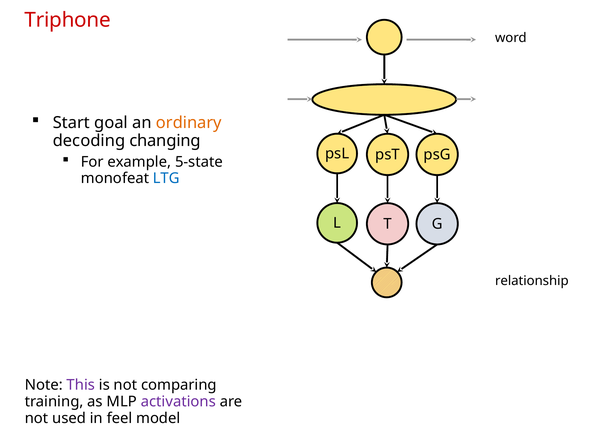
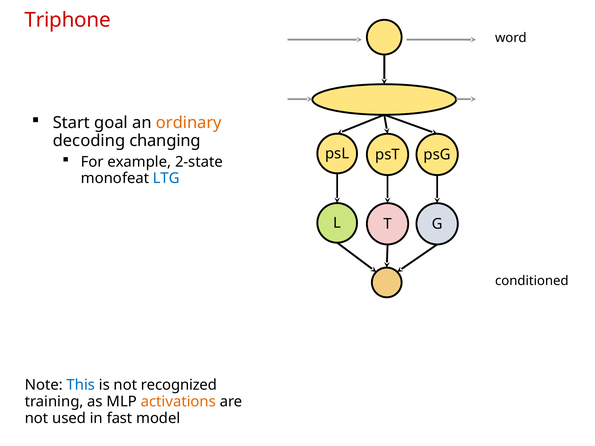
5-state: 5-state -> 2-state
relationship: relationship -> conditioned
This colour: purple -> blue
comparing: comparing -> recognized
activations colour: purple -> orange
feel: feel -> fast
